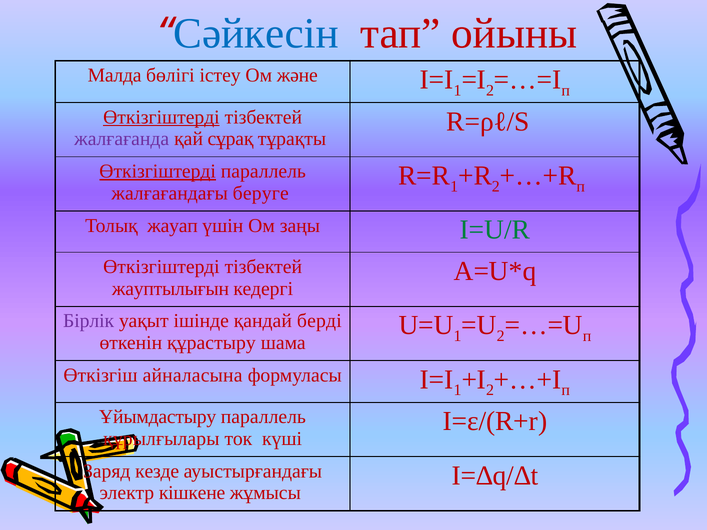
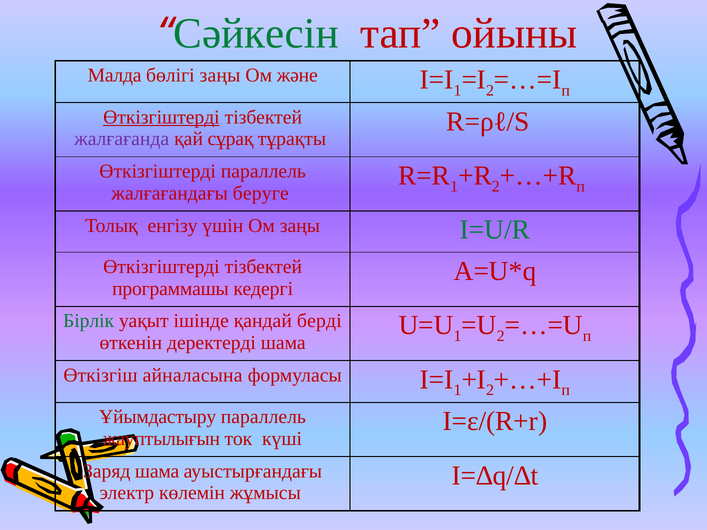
Сәйкесін colour: blue -> green
бөлігі істеу: істеу -> заңы
Өткізгіштерді at (158, 171) underline: present -> none
жауап: жауап -> енгізу
жауптылығын: жауптылығын -> программашы
Бірлік colour: purple -> green
құрастыру: құрастыру -> деректерді
құрылғылары: құрылғылары -> жауптылығын
Заряд кезде: кезде -> шама
кішкене: кішкене -> көлемін
